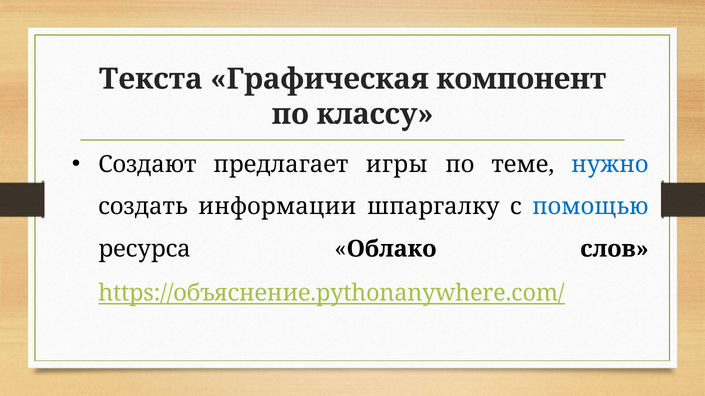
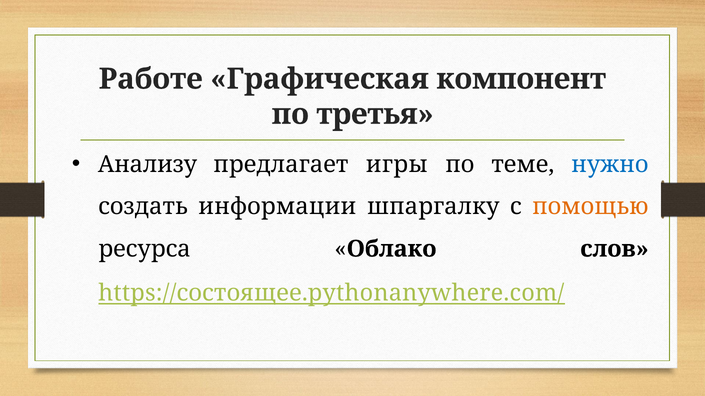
Текста: Текста -> Работе
классу: классу -> третья
Создают: Создают -> Анализу
помощью colour: blue -> orange
https://объяснение.pythonanywhere.com/: https://объяснение.pythonanywhere.com/ -> https://состоящее.pythonanywhere.com/
